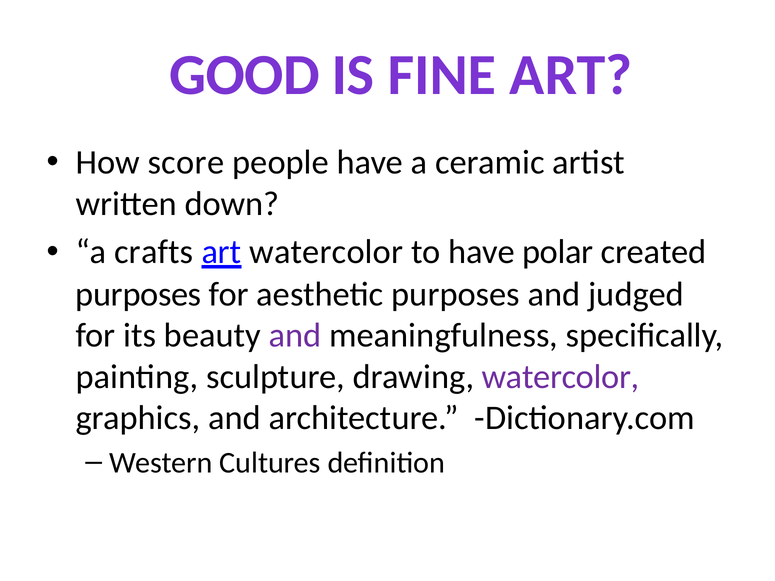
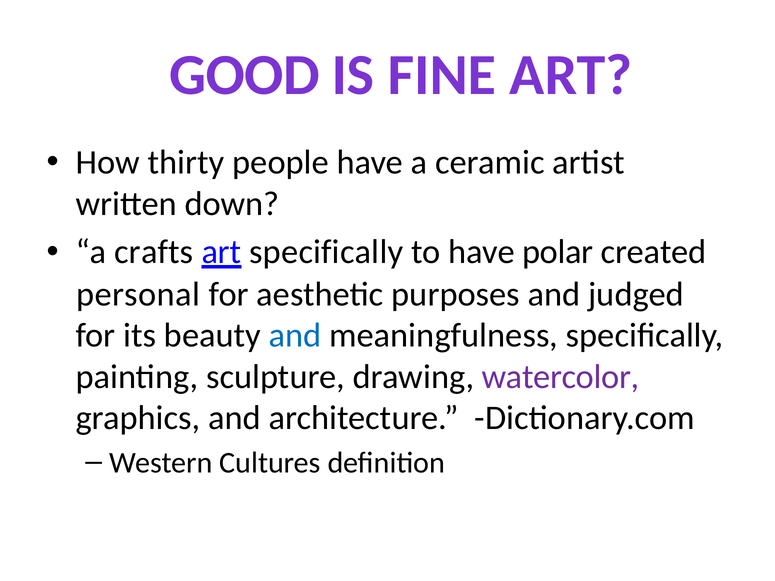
score: score -> thirty
watercolor at (326, 252): watercolor -> specifically
purposes at (138, 294): purposes -> personal
and at (295, 336) colour: purple -> blue
